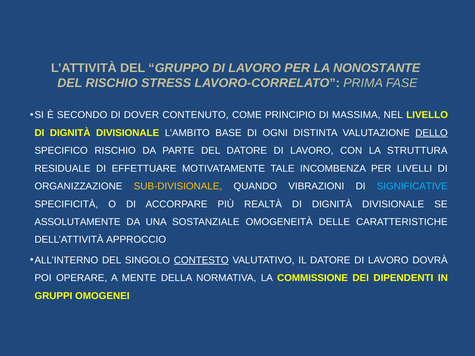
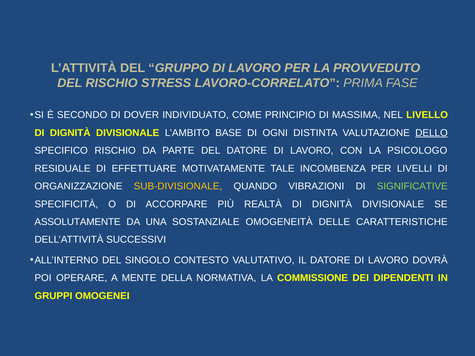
NONOSTANTE: NONOSTANTE -> PROVVEDUTO
CONTENUTO: CONTENUTO -> INDIVIDUATO
STRUTTURA: STRUTTURA -> PSICOLOGO
SIGNIFICATIVE colour: light blue -> light green
APPROCCIO: APPROCCIO -> SUCCESSIVI
CONTESTO underline: present -> none
